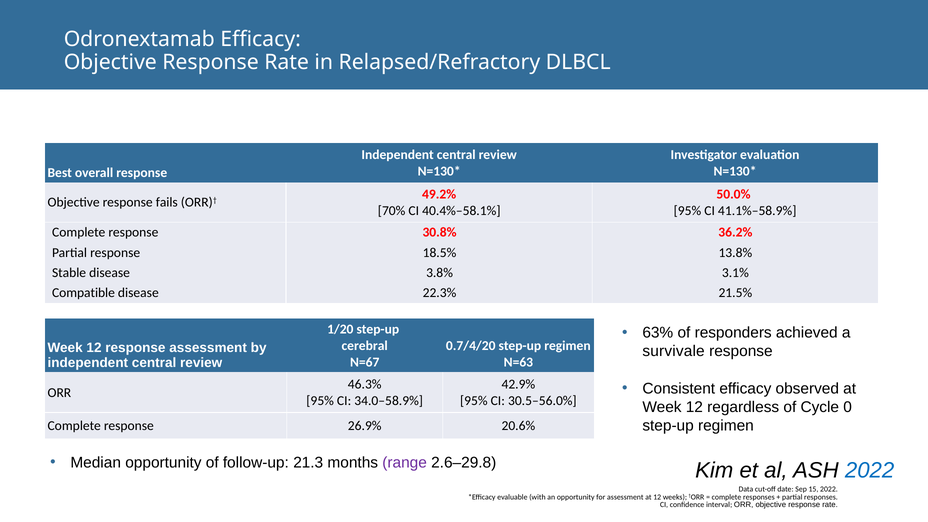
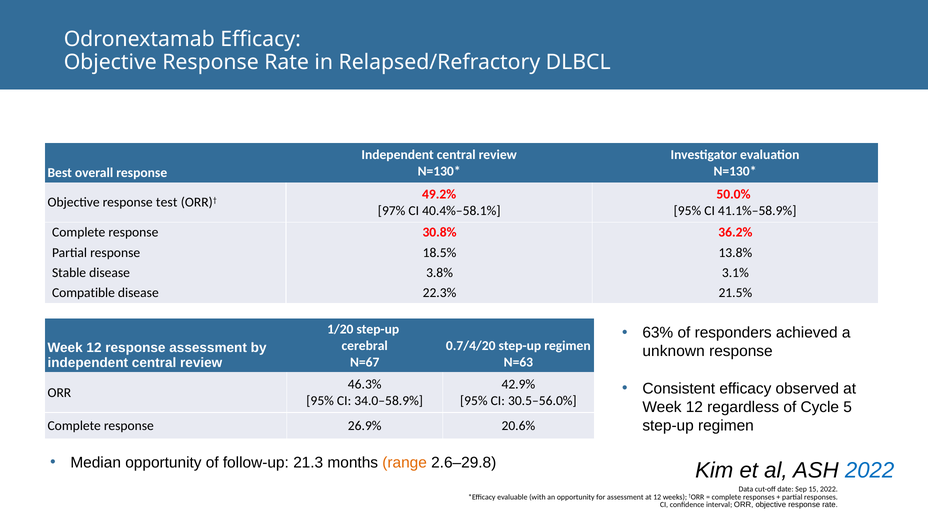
fails: fails -> test
70%: 70% -> 97%
survivale: survivale -> unknown
0: 0 -> 5
range colour: purple -> orange
